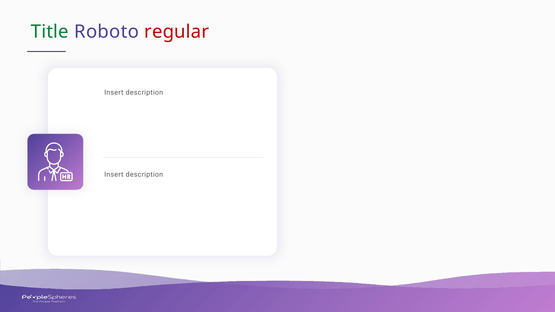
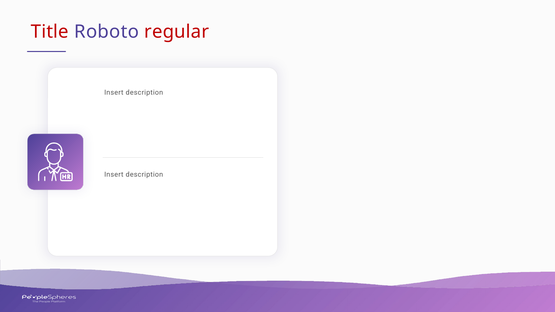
Title colour: green -> red
